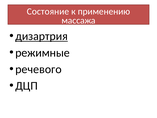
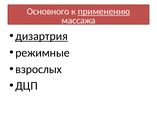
Состояние: Состояние -> Основного
применению underline: none -> present
речевого: речевого -> взрослых
